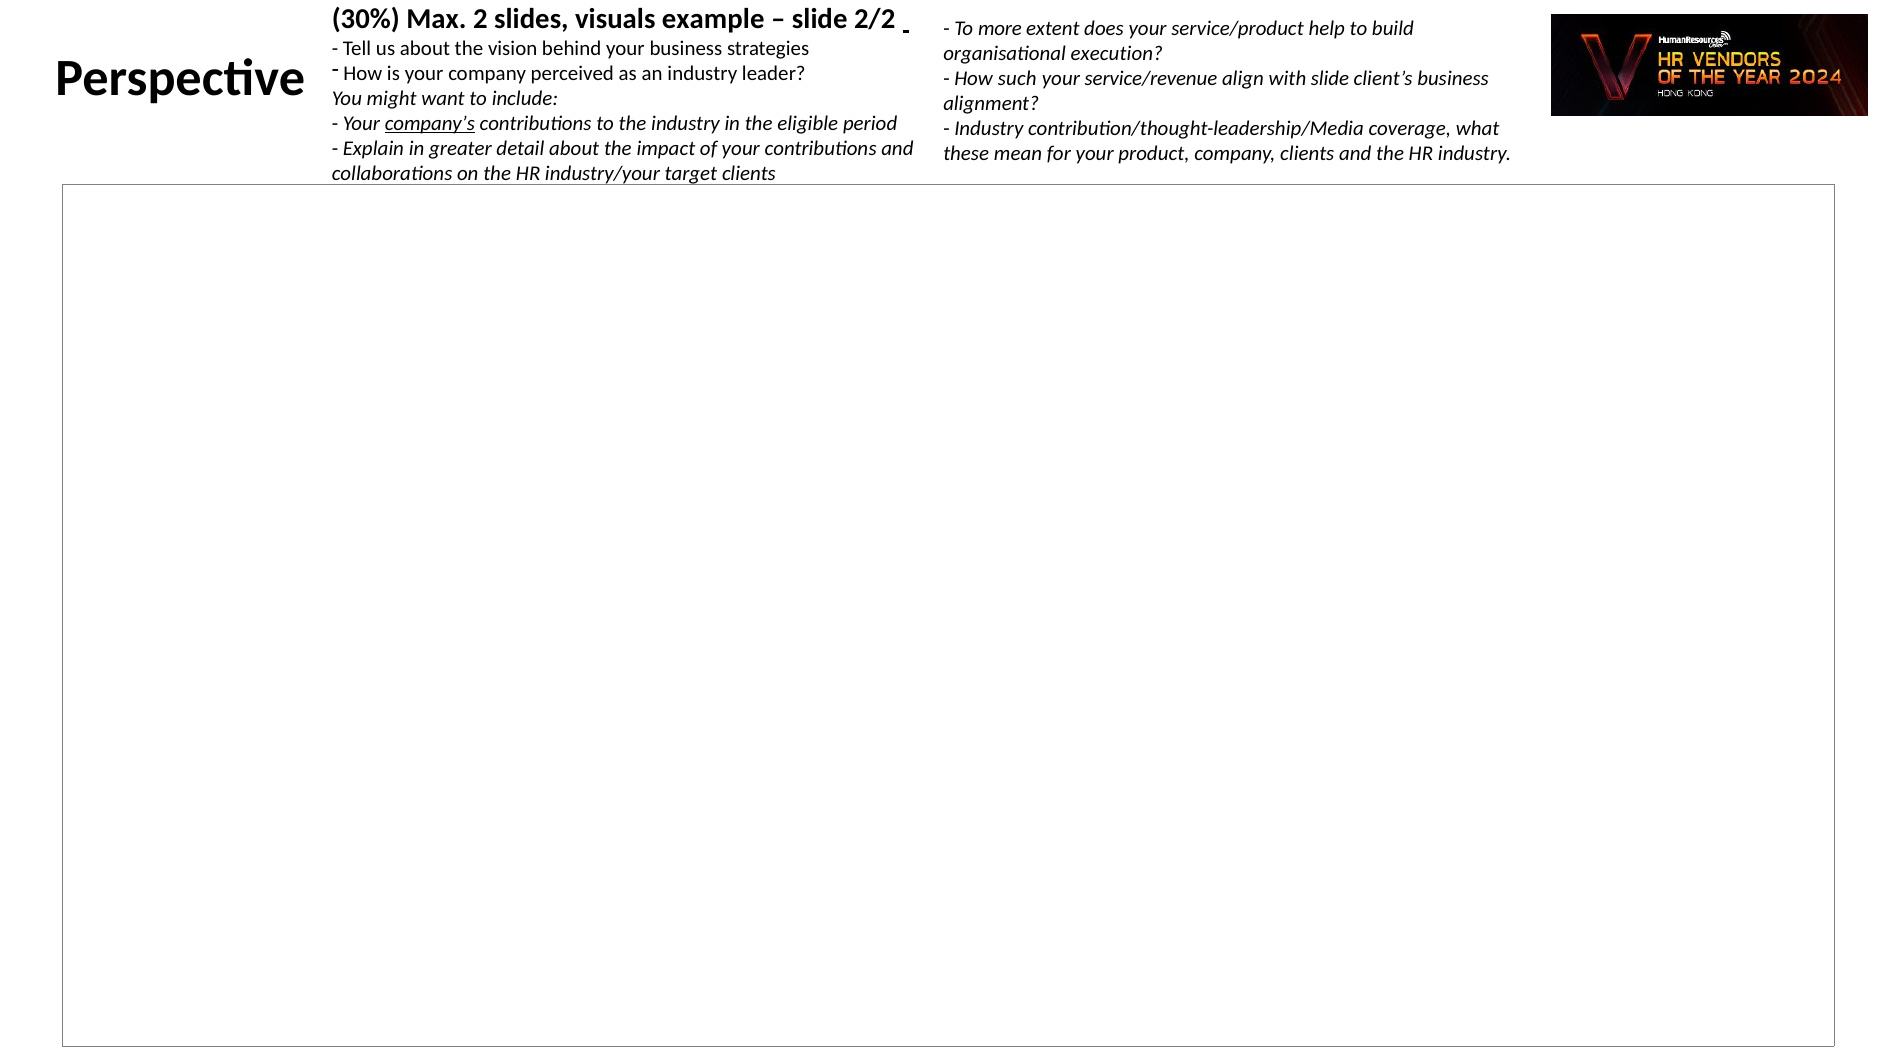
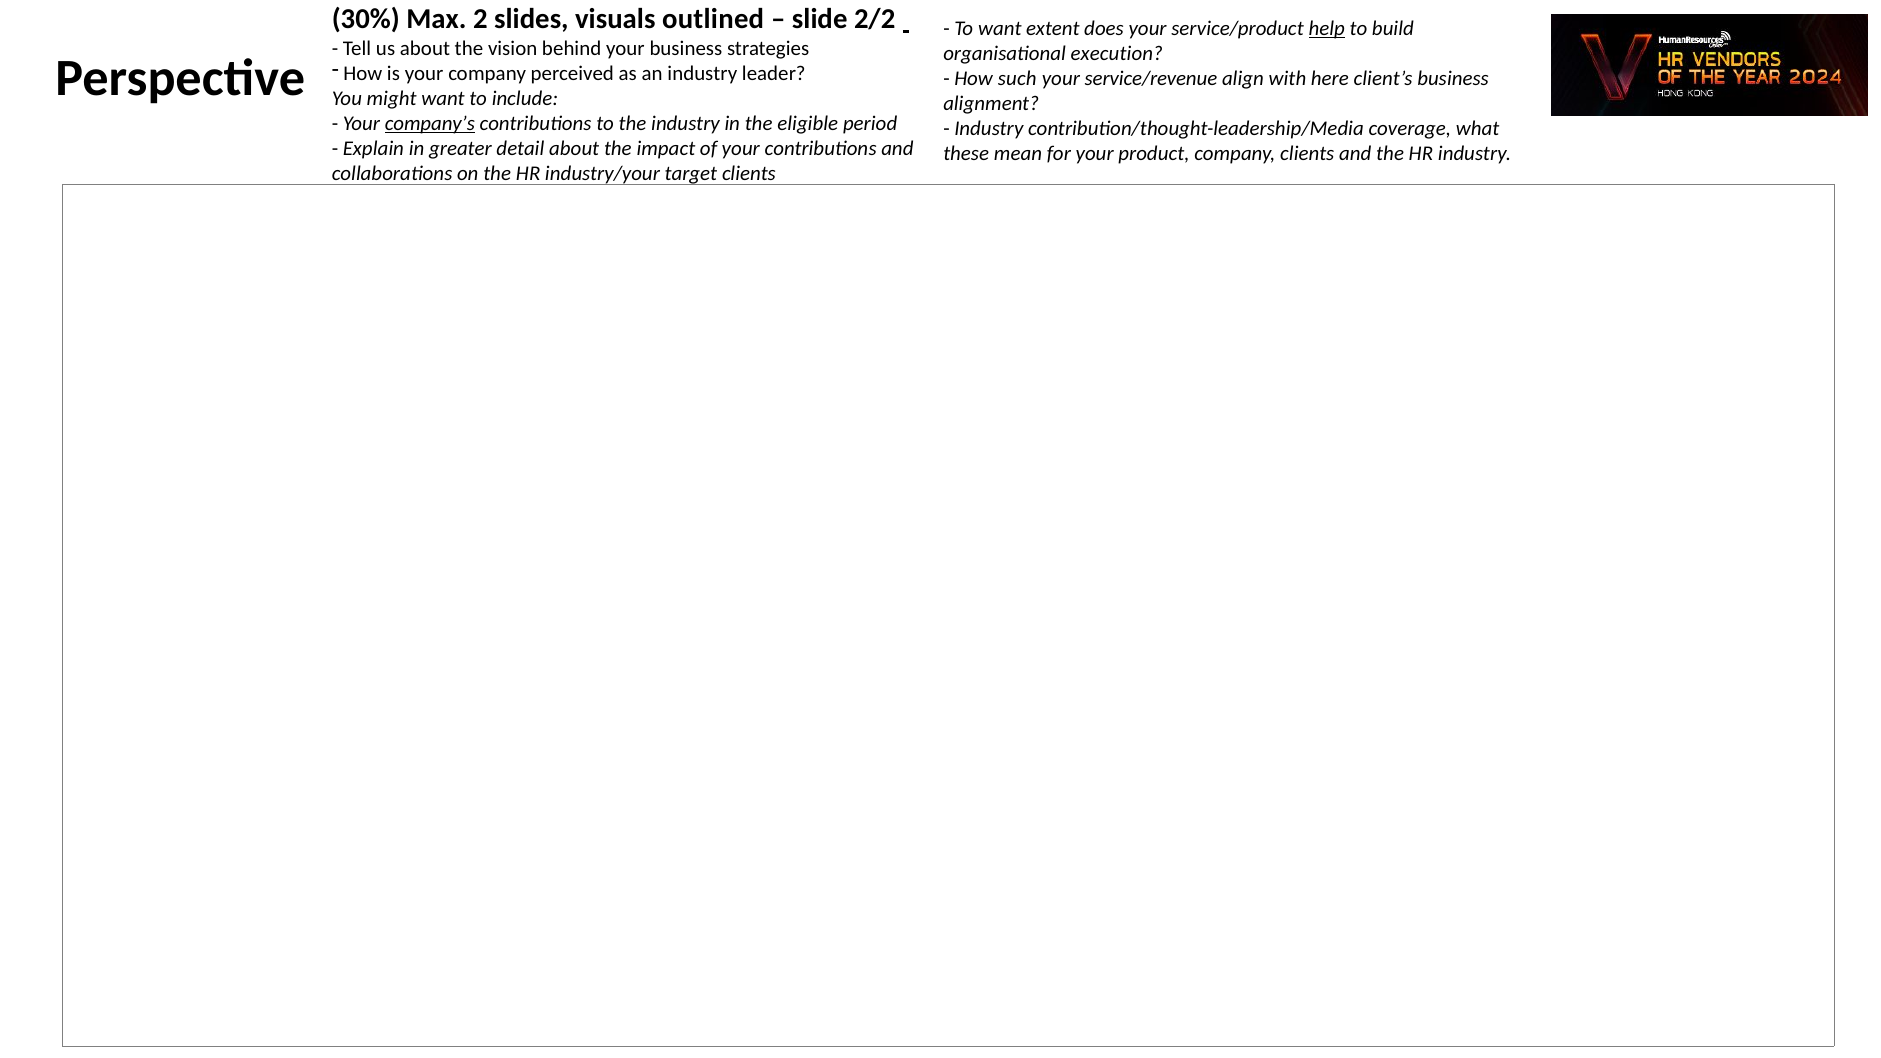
example: example -> outlined
To more: more -> want
help underline: none -> present
with slide: slide -> here
